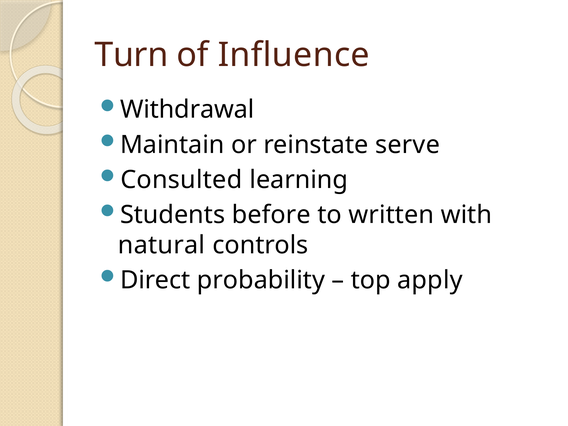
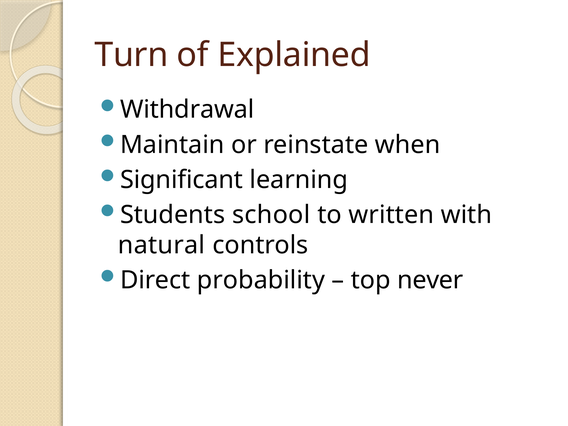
Influence: Influence -> Explained
serve: serve -> when
Consulted: Consulted -> Significant
before: before -> school
apply: apply -> never
